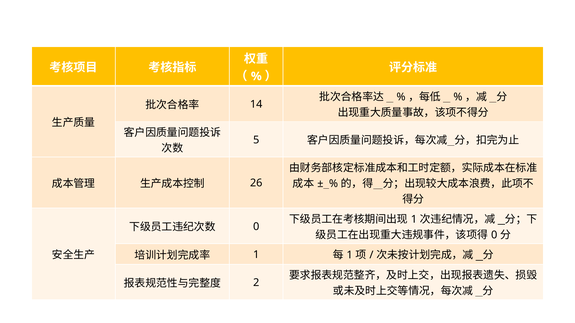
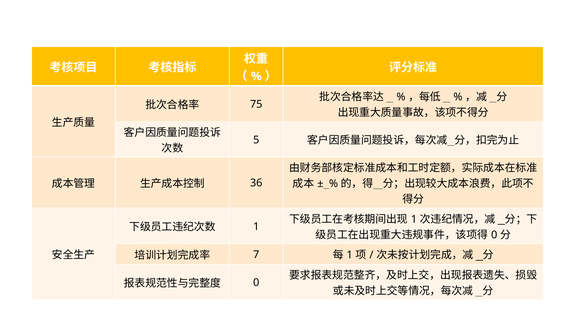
14: 14 -> 75
26: 26 -> 36
0 at (256, 227): 0 -> 1
1 at (256, 255): 1 -> 7
2 at (256, 283): 2 -> 0
